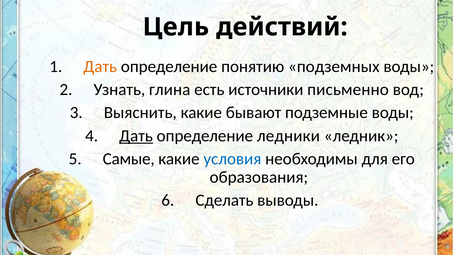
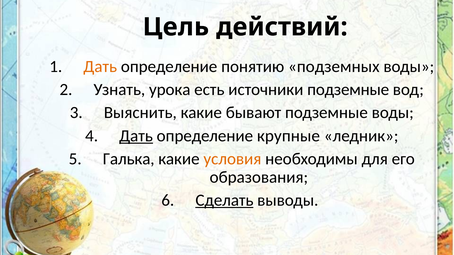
глина: глина -> урока
источники письменно: письменно -> подземные
ледники: ледники -> крупные
Самые: Самые -> Галька
условия colour: blue -> orange
Сделать underline: none -> present
